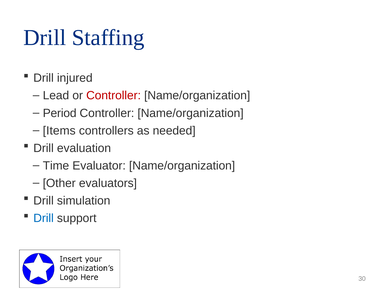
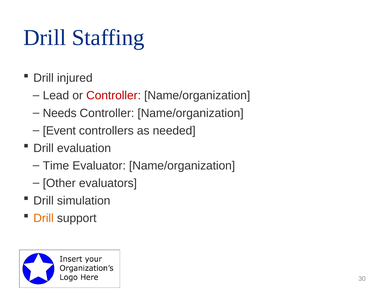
Period: Period -> Needs
Items: Items -> Event
Drill at (44, 218) colour: blue -> orange
